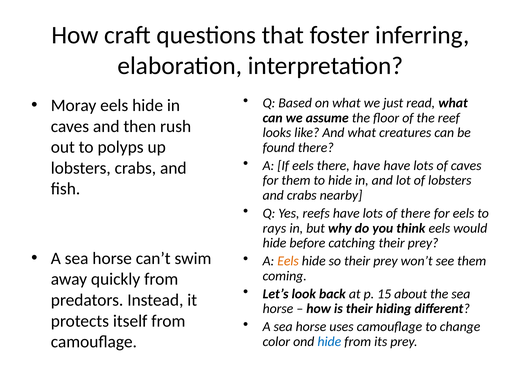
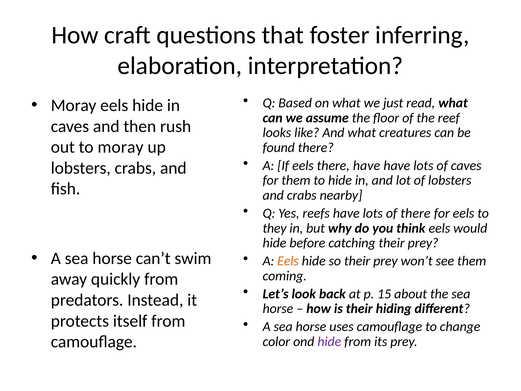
to polyps: polyps -> moray
rays: rays -> they
hide at (329, 341) colour: blue -> purple
